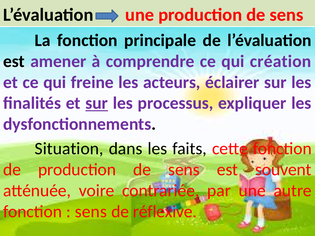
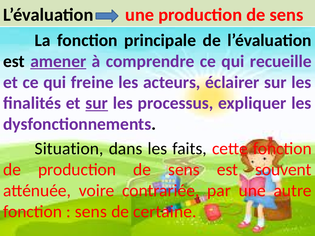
amener underline: none -> present
création: création -> recueille
réflexive: réflexive -> certaine
